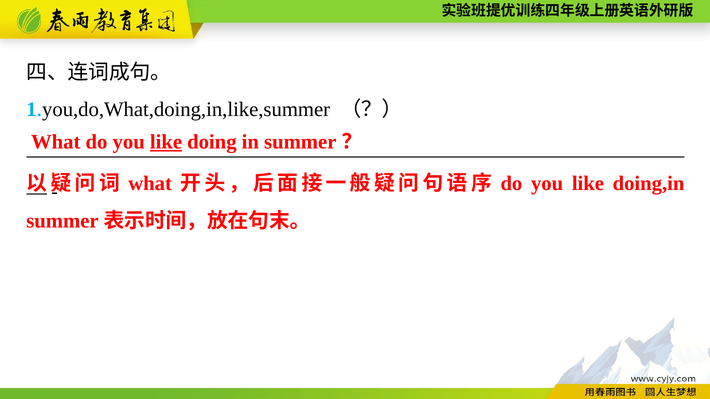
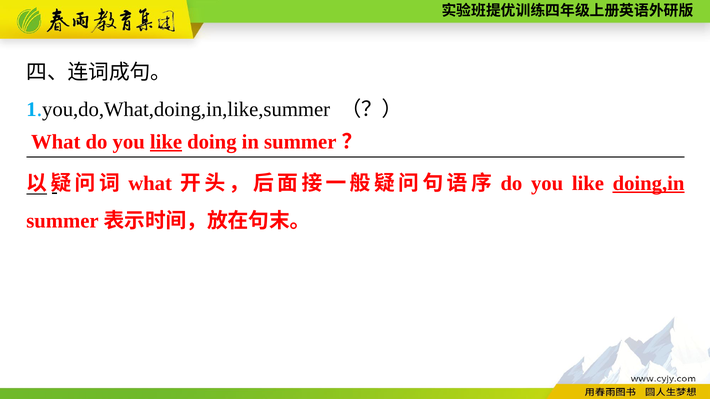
doing,in underline: none -> present
